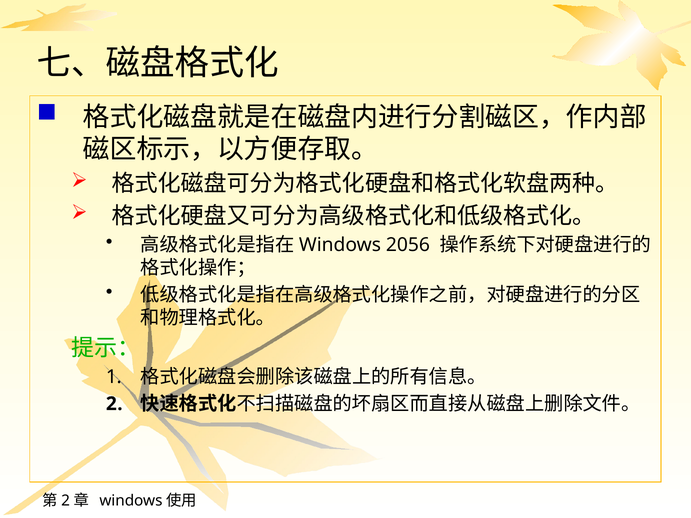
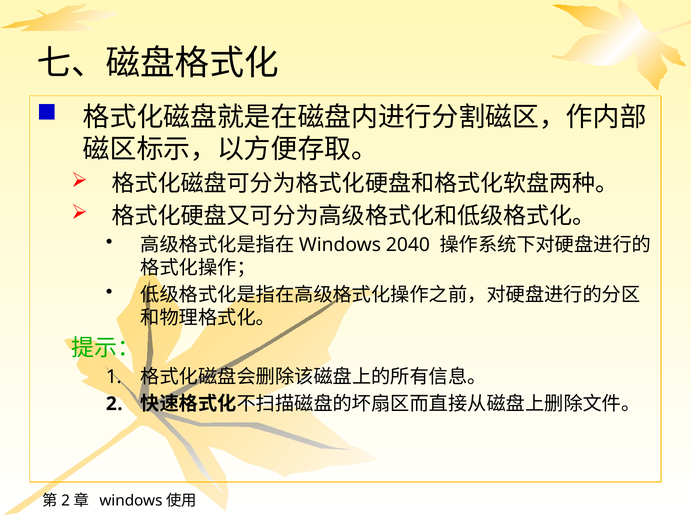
2056: 2056 -> 2040
